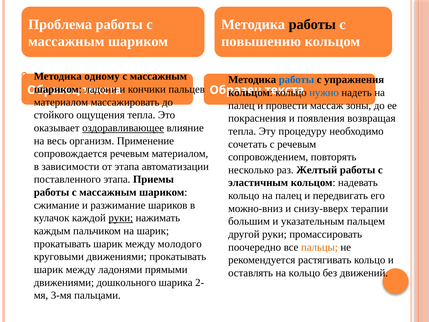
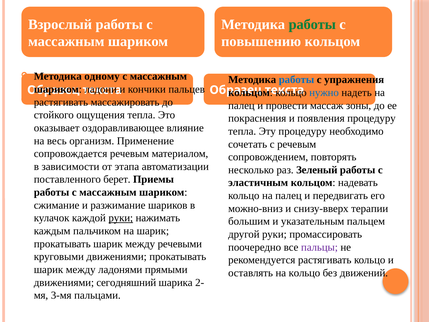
Проблема: Проблема -> Взрослый
работы at (312, 24) colour: black -> green
материалом at (61, 102): материалом -> растягивать
появления возвращая: возвращая -> процедуру
оздоравливающее underline: present -> none
Желтый: Желтый -> Зеленый
поставленного этапа: этапа -> берет
молодого: молодого -> речевыми
пальцы colour: orange -> purple
дошкольного: дошкольного -> сегодняшний
